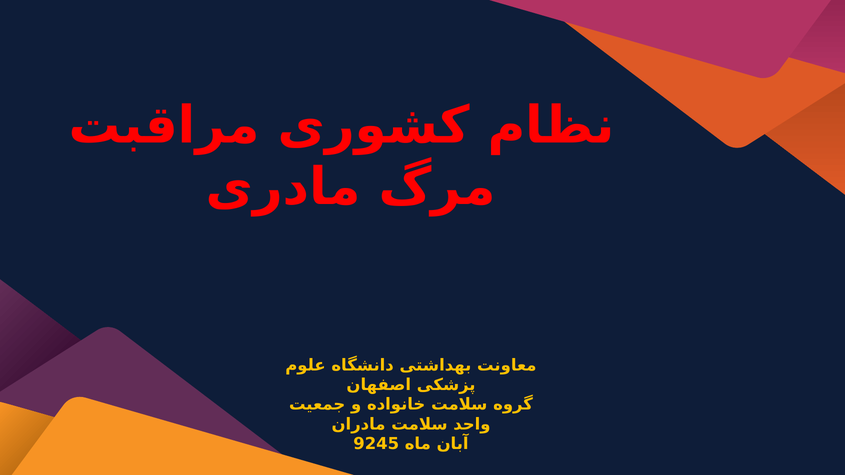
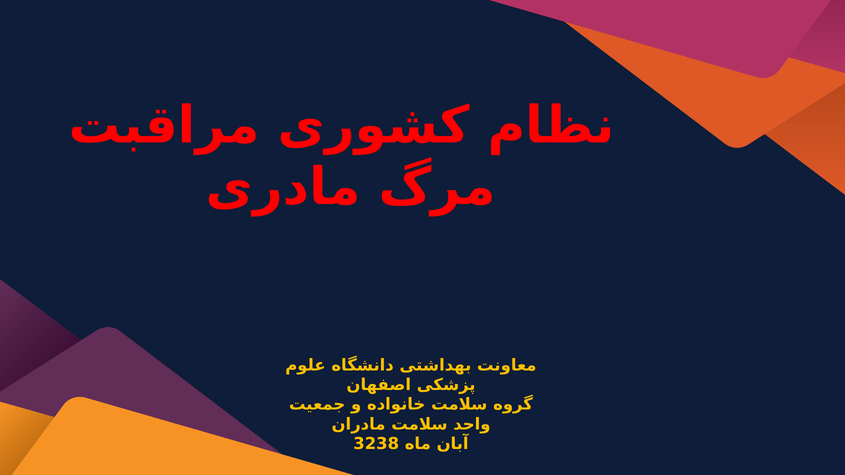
9245: 9245 -> 3238
